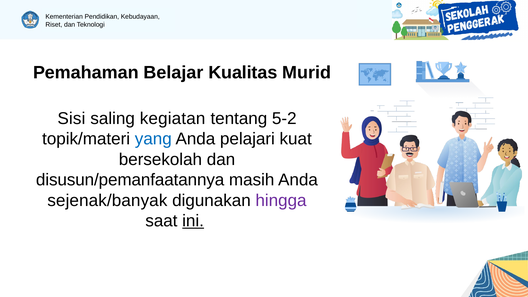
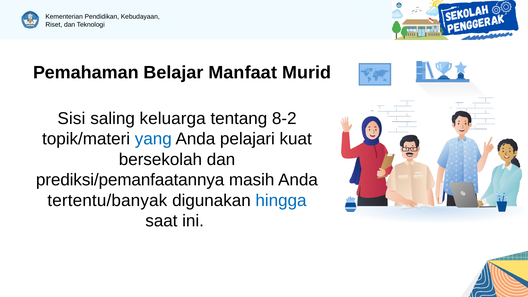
Kualitas: Kualitas -> Manfaat
kegiatan: kegiatan -> keluarga
5-2: 5-2 -> 8-2
disusun/pemanfaatannya: disusun/pemanfaatannya -> prediksi/pemanfaatannya
sejenak/banyak: sejenak/banyak -> tertentu/banyak
hingga colour: purple -> blue
ini underline: present -> none
